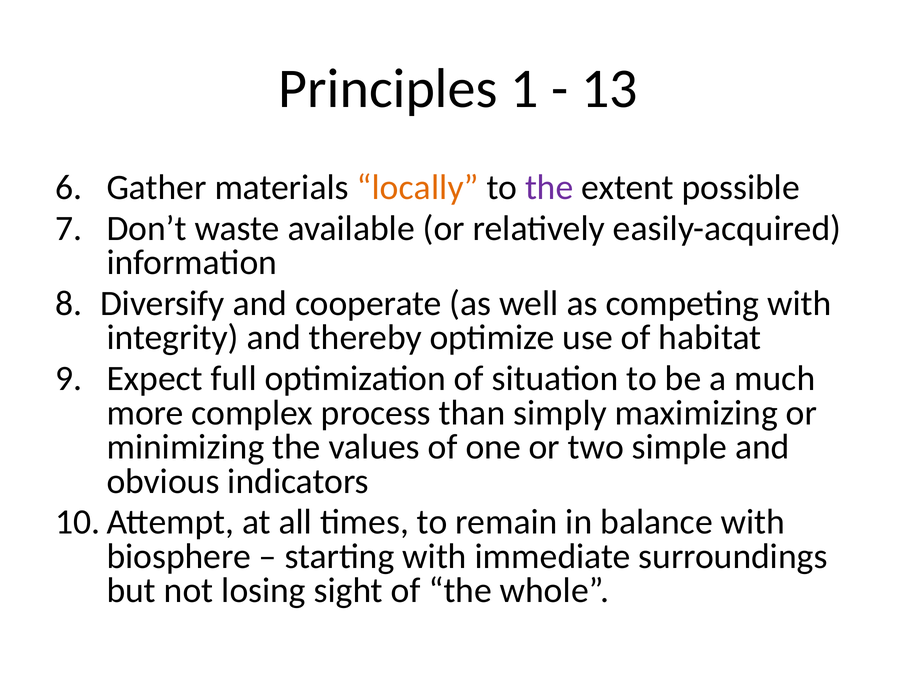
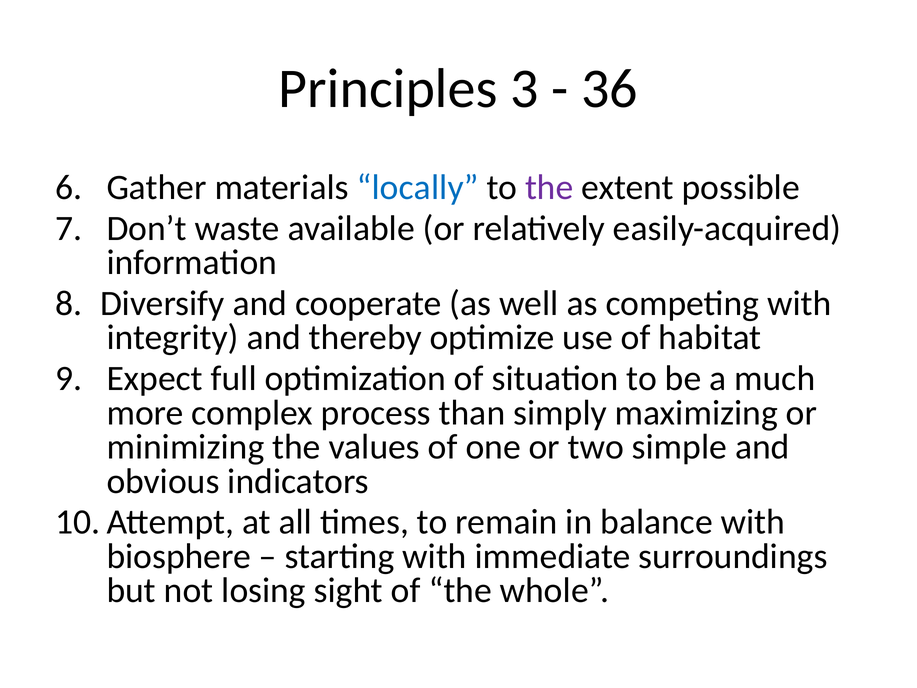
1: 1 -> 3
13: 13 -> 36
locally colour: orange -> blue
